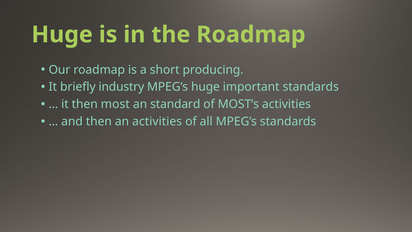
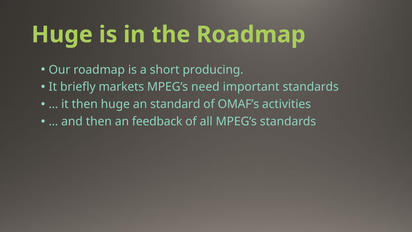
industry: industry -> markets
MPEG’s huge: huge -> need
then most: most -> huge
MOST’s: MOST’s -> OMAF’s
an activities: activities -> feedback
